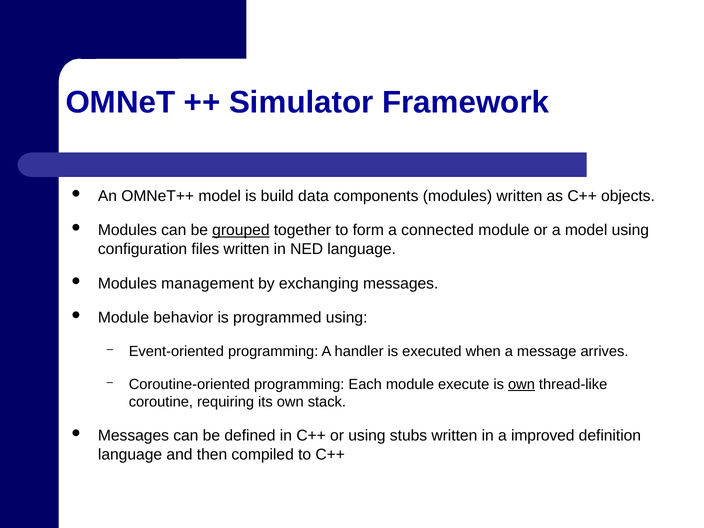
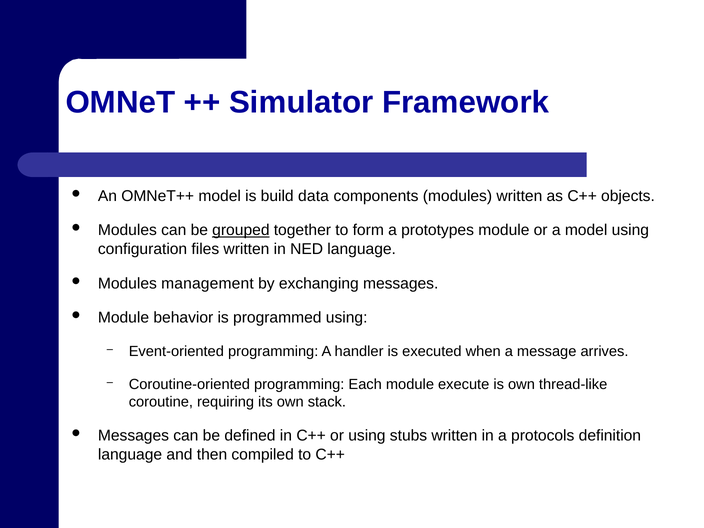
connected: connected -> prototypes
own at (521, 384) underline: present -> none
improved: improved -> protocols
